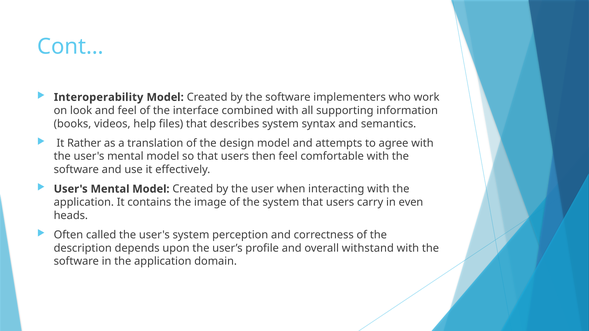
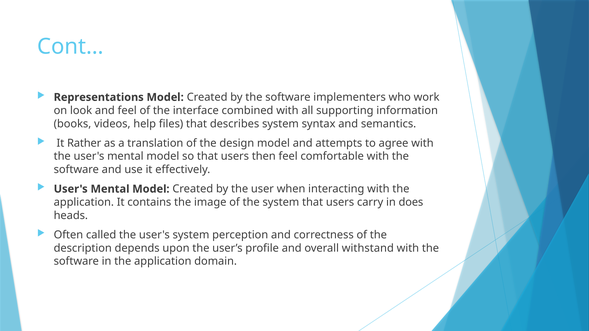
Interoperability: Interoperability -> Representations
even: even -> does
